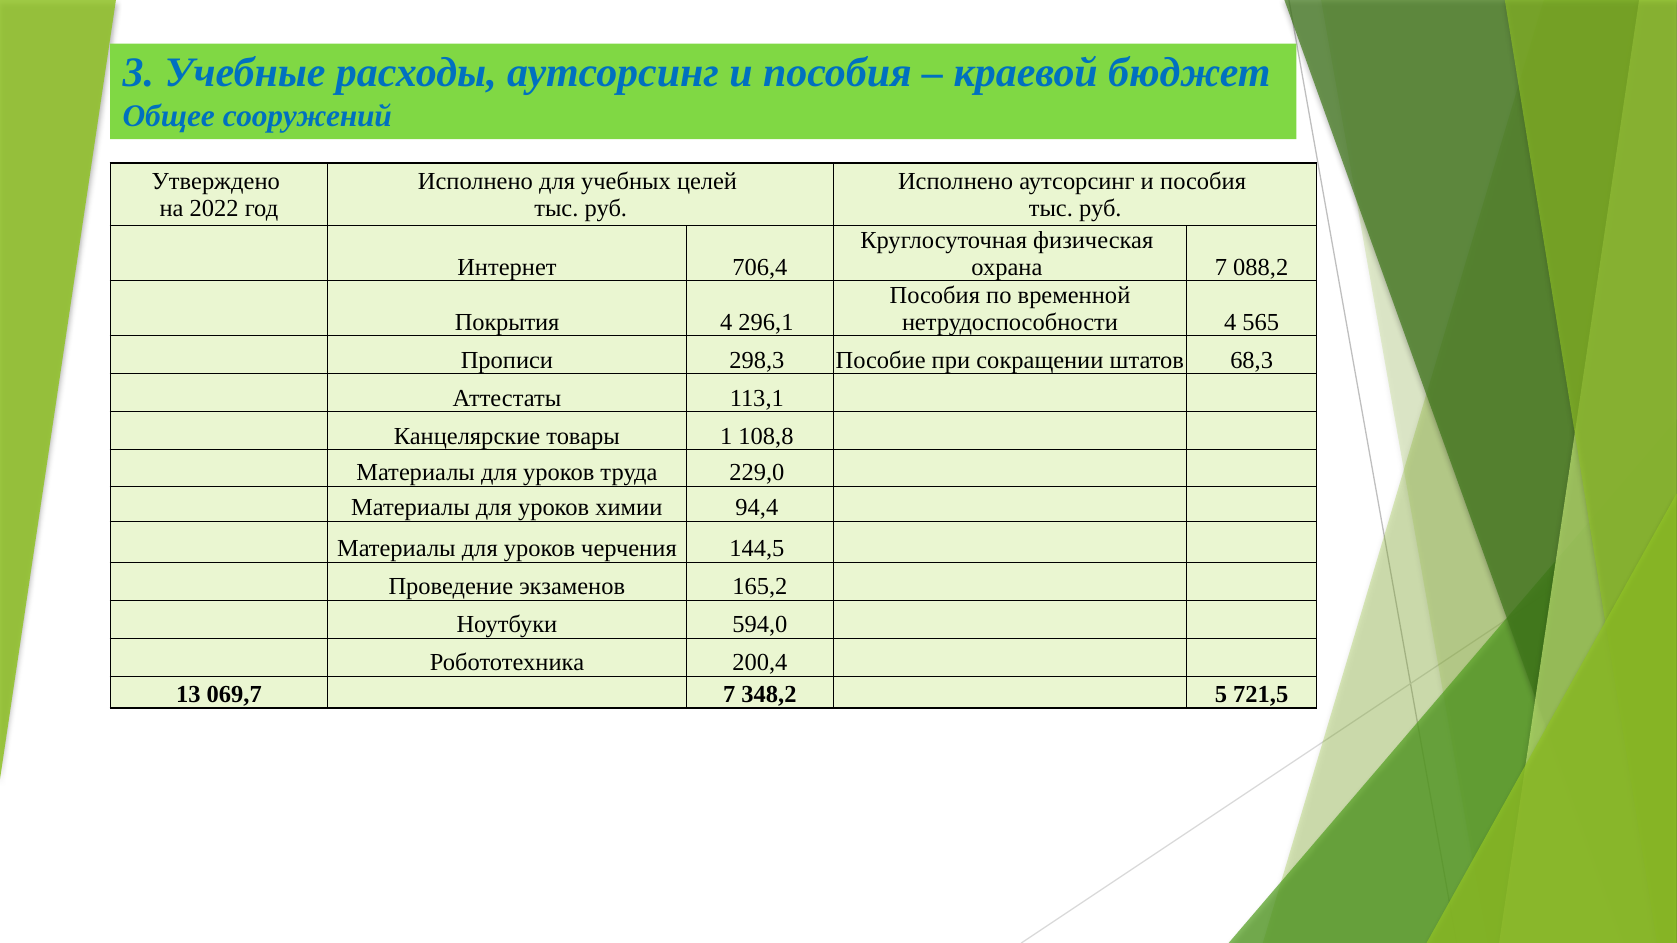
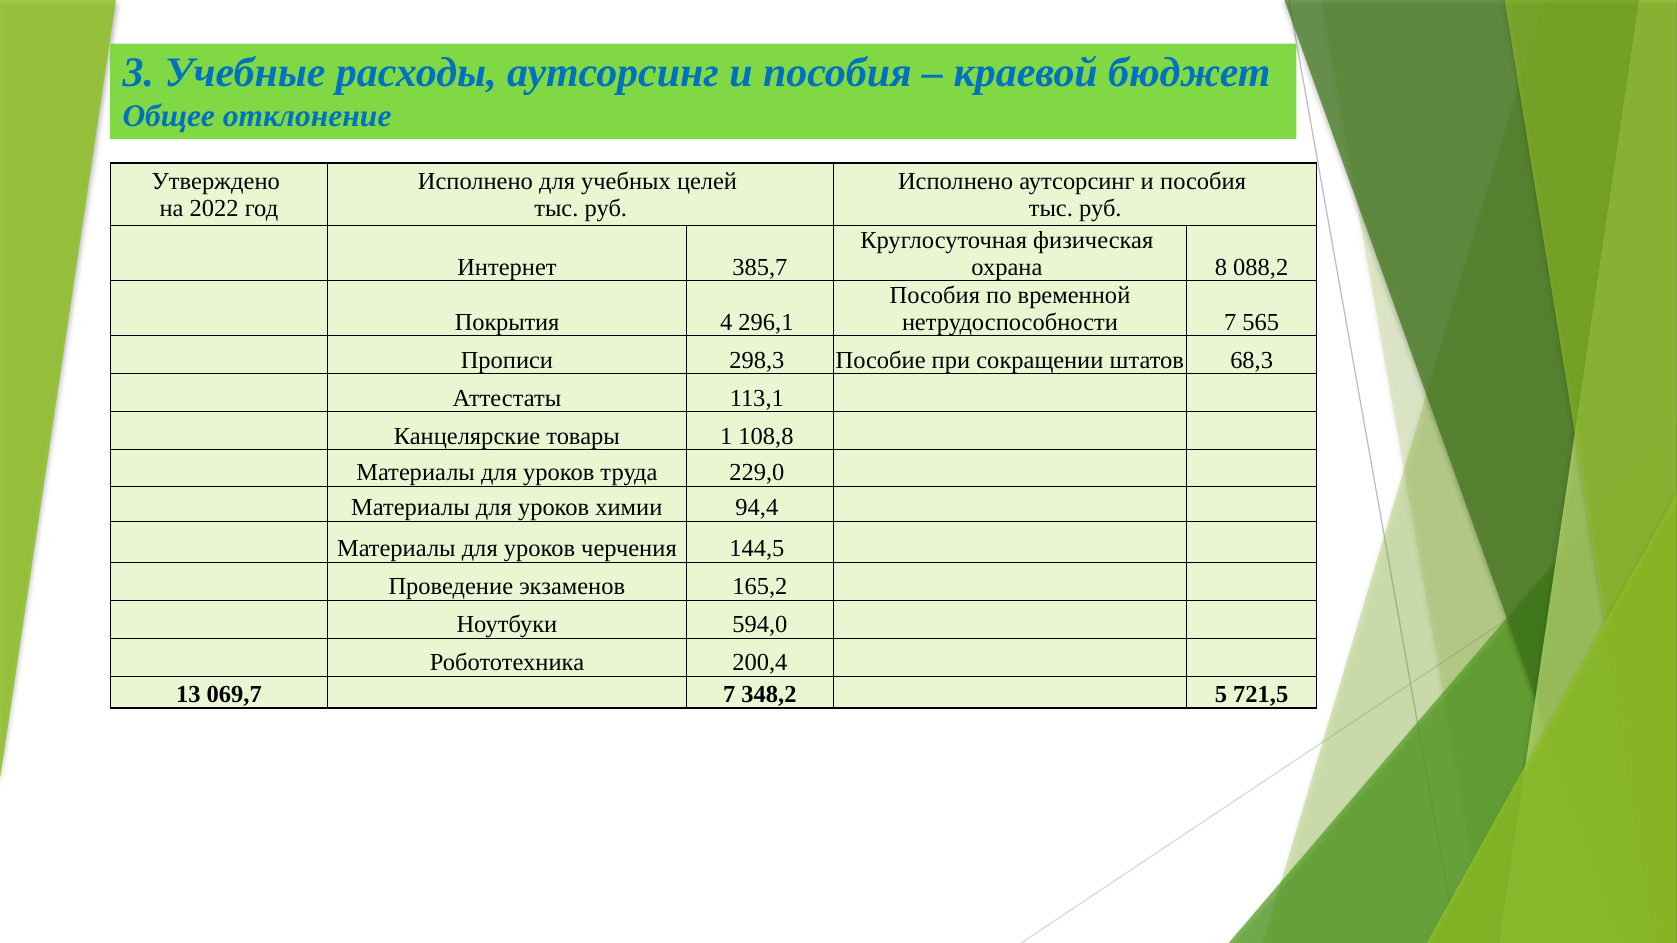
сооружений: сооружений -> отклонение
706,4: 706,4 -> 385,7
охрана 7: 7 -> 8
нетрудоспособности 4: 4 -> 7
